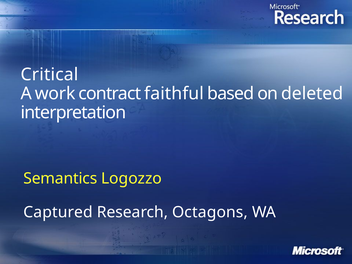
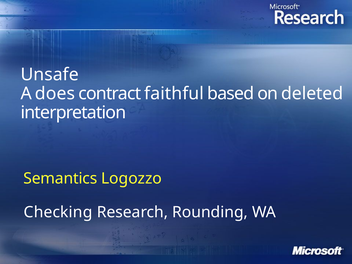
Critical: Critical -> Unsafe
work: work -> does
Captured: Captured -> Checking
Octagons: Octagons -> Rounding
